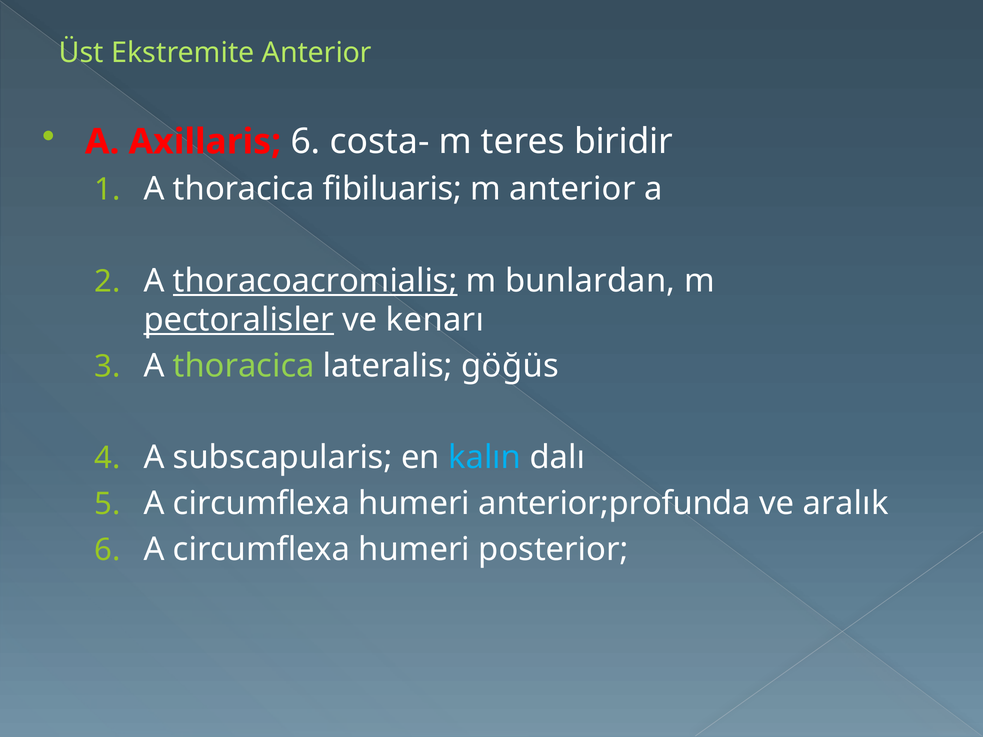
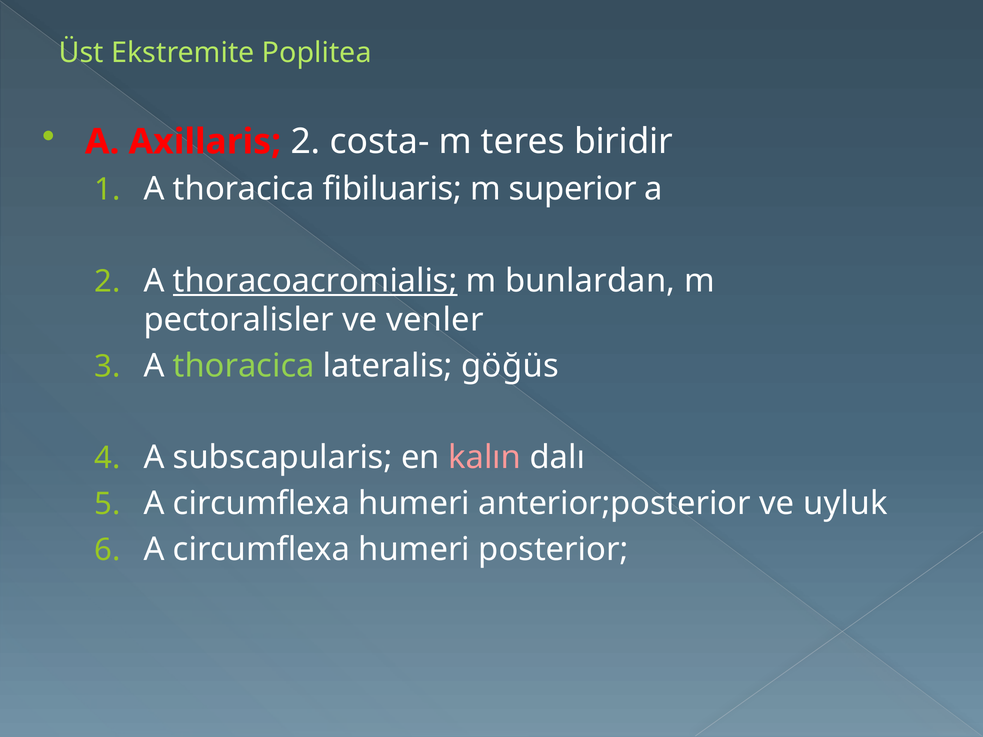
Ekstremite Anterior: Anterior -> Poplitea
Axillaris 6: 6 -> 2
m anterior: anterior -> superior
pectoralisler underline: present -> none
kenarı: kenarı -> venler
kalın colour: light blue -> pink
anterior;profunda: anterior;profunda -> anterior;posterior
aralık: aralık -> uyluk
